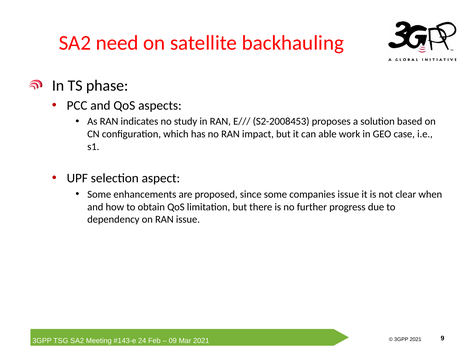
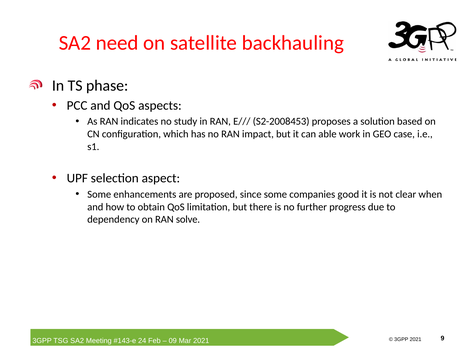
companies issue: issue -> good
RAN issue: issue -> solve
